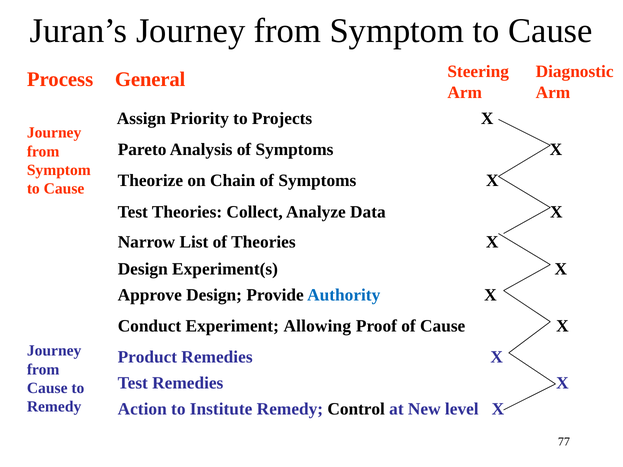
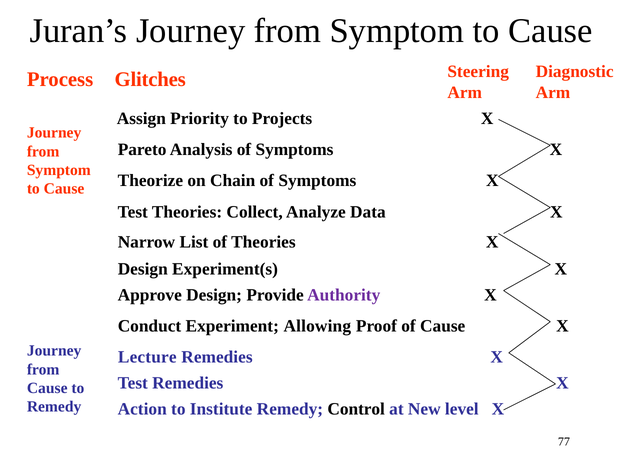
General: General -> Glitches
Authority colour: blue -> purple
Product: Product -> Lecture
